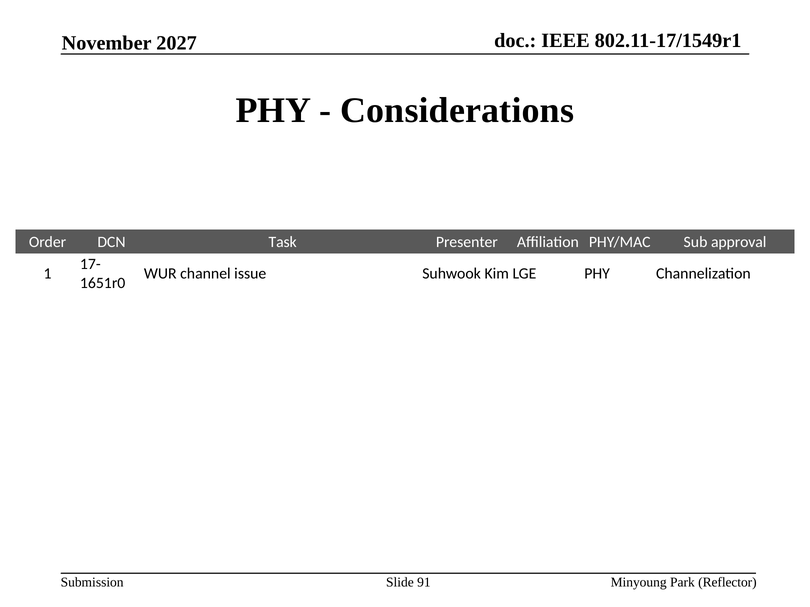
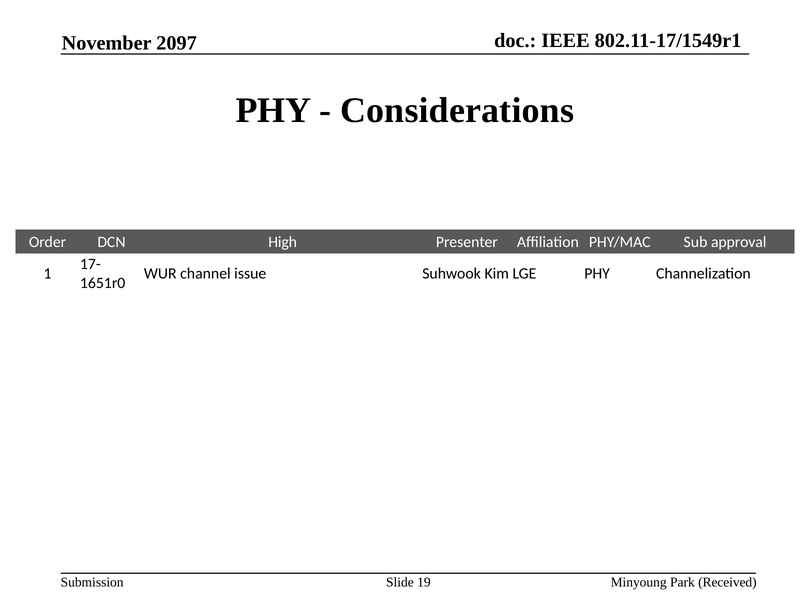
2027: 2027 -> 2097
Task: Task -> High
91: 91 -> 19
Reflector: Reflector -> Received
